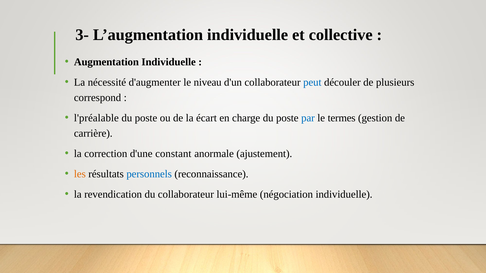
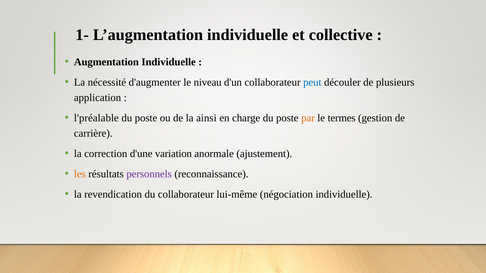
3-: 3- -> 1-
correspond: correspond -> application
écart: écart -> ainsi
par colour: blue -> orange
constant: constant -> variation
personnels colour: blue -> purple
